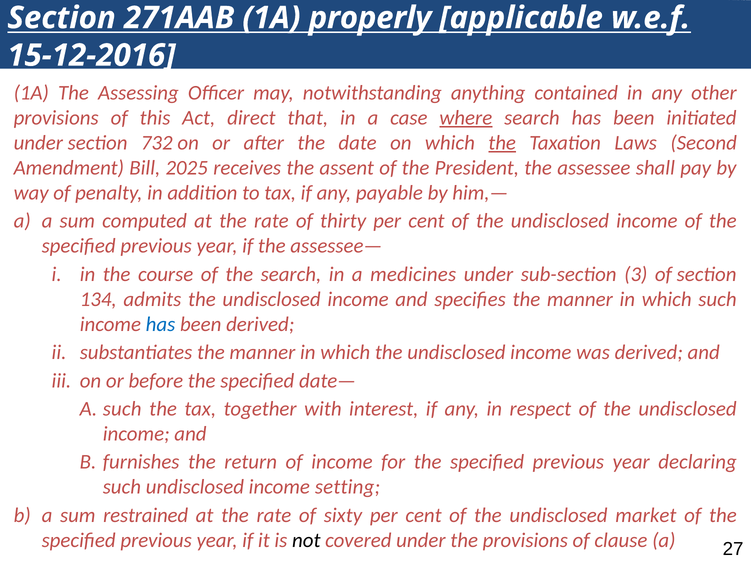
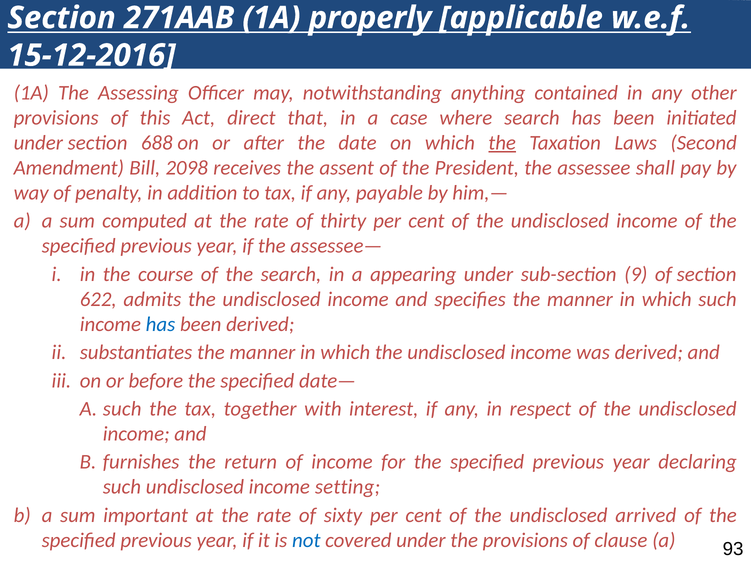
where underline: present -> none
732: 732 -> 688
2025: 2025 -> 2098
medicines: medicines -> appearing
3: 3 -> 9
134: 134 -> 622
restrained: restrained -> important
market: market -> arrived
not colour: black -> blue
27: 27 -> 93
